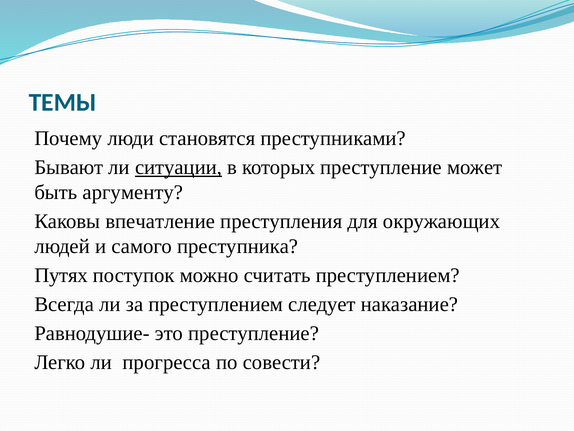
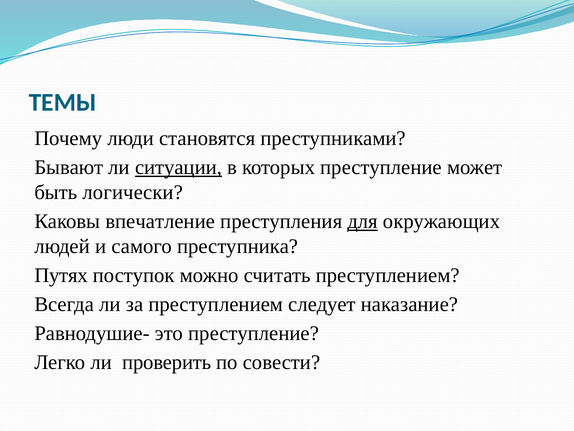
аргументу: аргументу -> логически
для underline: none -> present
прогресса: прогресса -> проверить
